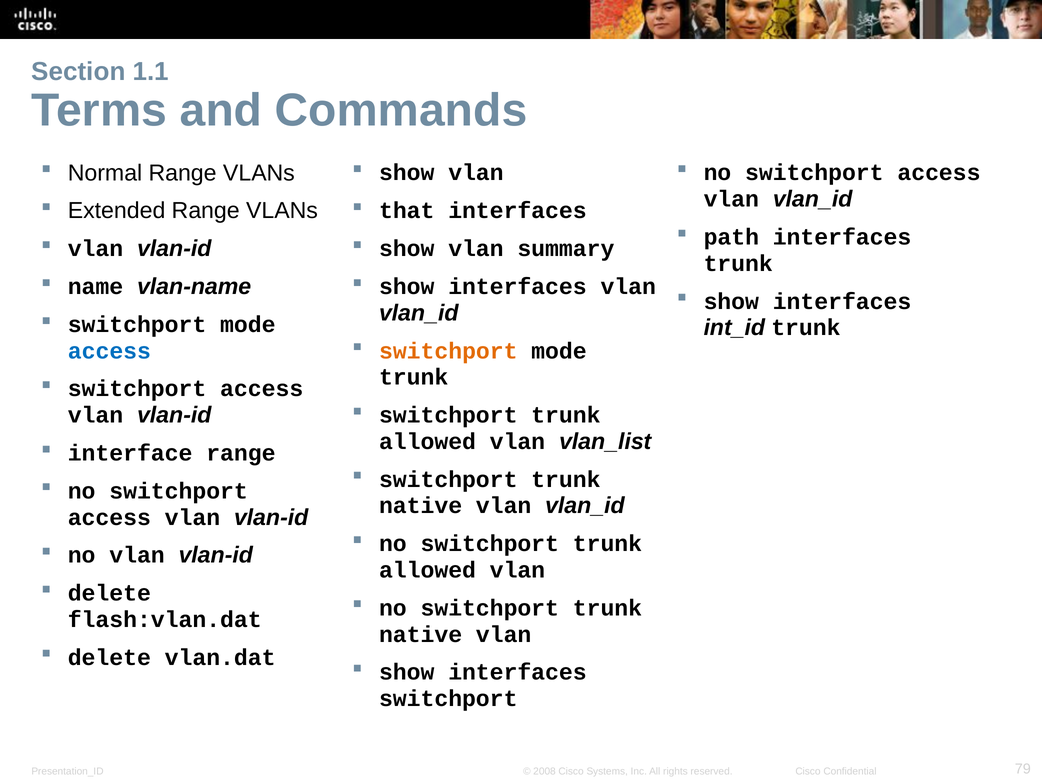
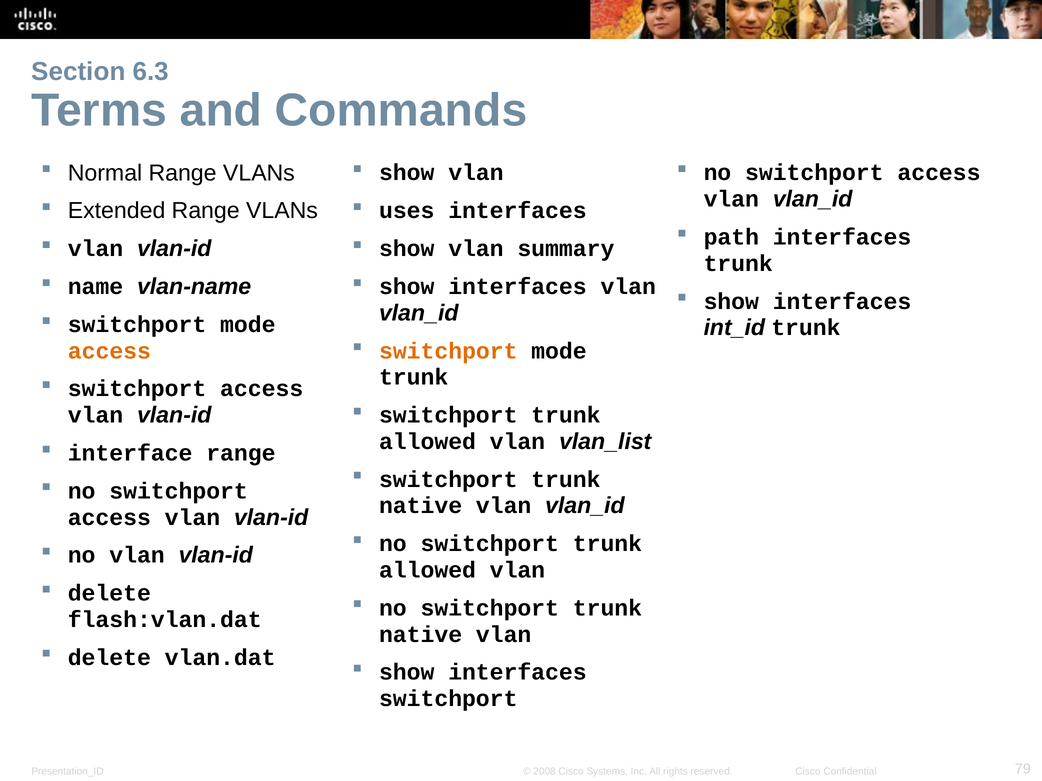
1.1: 1.1 -> 6.3
that: that -> uses
access at (109, 351) colour: blue -> orange
